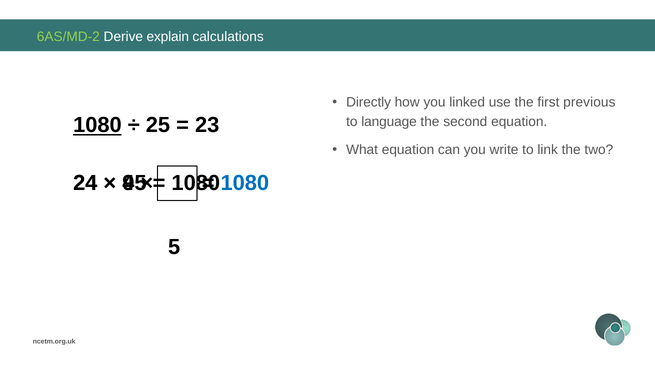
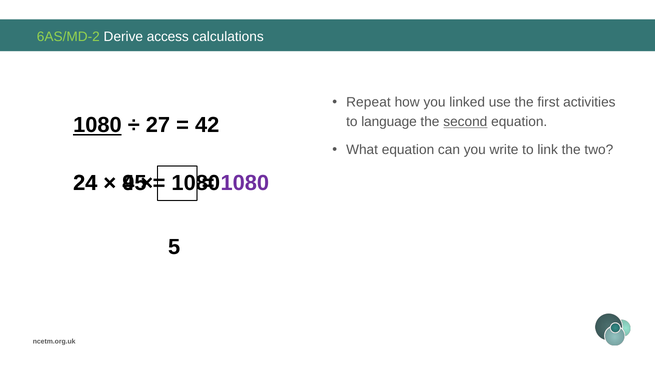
explain: explain -> access
Directly: Directly -> Repeat
previous: previous -> activities
25: 25 -> 27
23: 23 -> 42
second underline: none -> present
1080 at (245, 183) colour: blue -> purple
